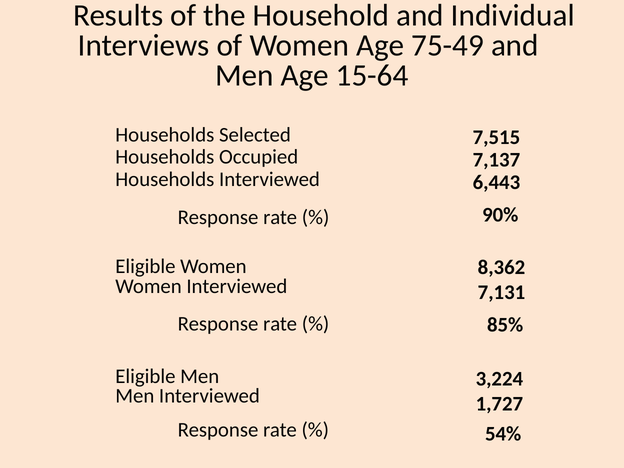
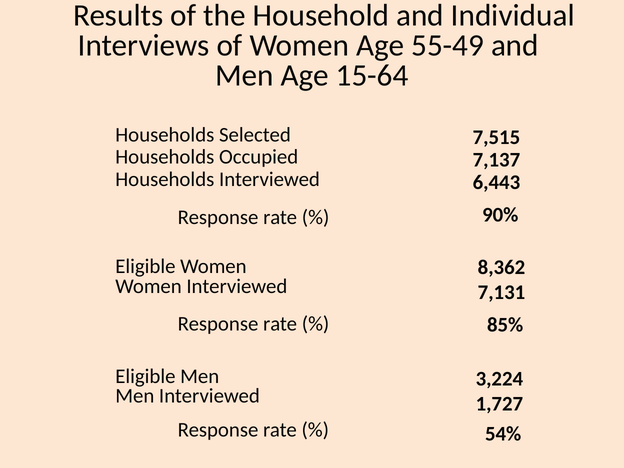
75-49: 75-49 -> 55-49
